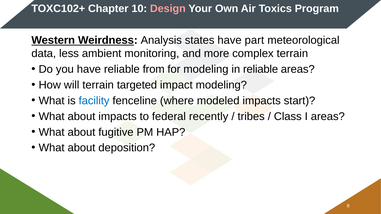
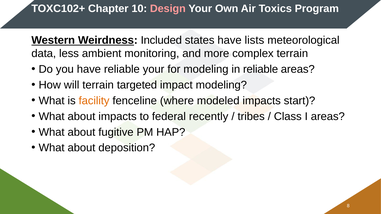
Analysis: Analysis -> Included
part: part -> lists
reliable from: from -> your
facility colour: blue -> orange
